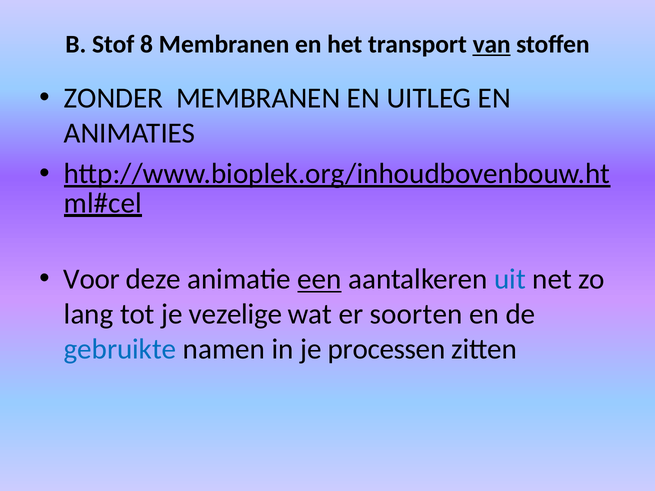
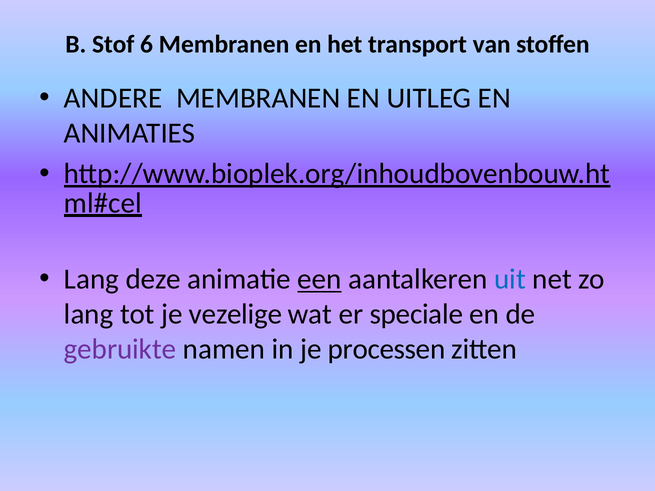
8: 8 -> 6
van underline: present -> none
ZONDER: ZONDER -> ANDERE
Voor at (92, 279): Voor -> Lang
soorten: soorten -> speciale
gebruikte colour: blue -> purple
